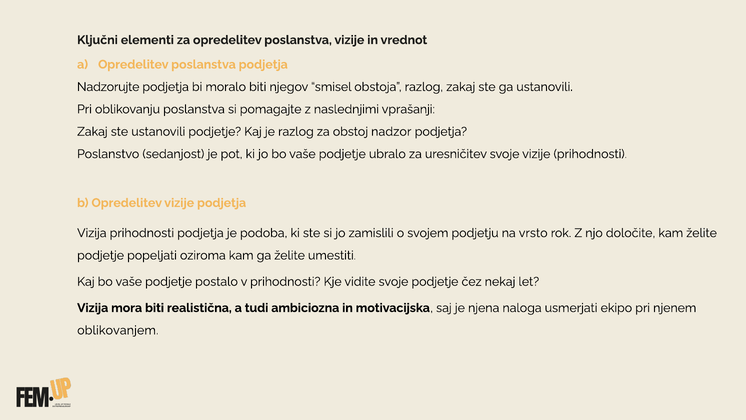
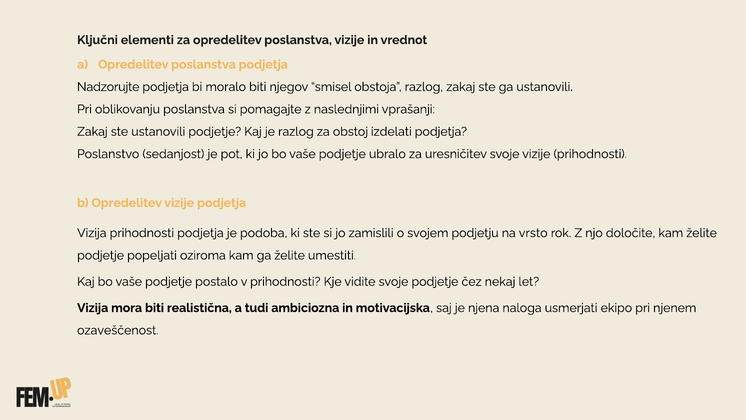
nadzor: nadzor -> izdelati
oblikovanjem: oblikovanjem -> ozaveščenost
